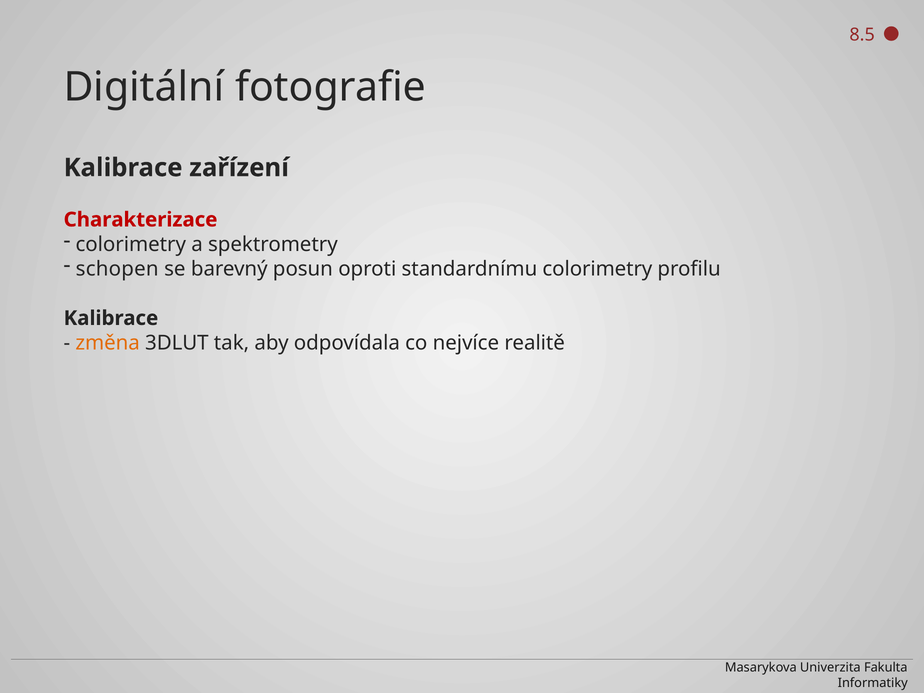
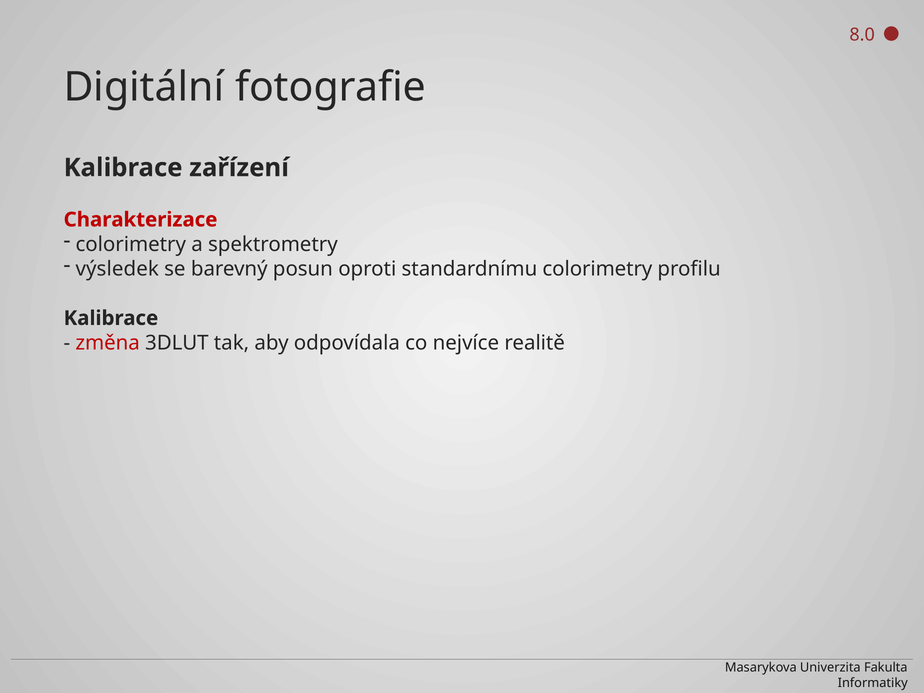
8.5: 8.5 -> 8.0
schopen: schopen -> výsledek
změna colour: orange -> red
